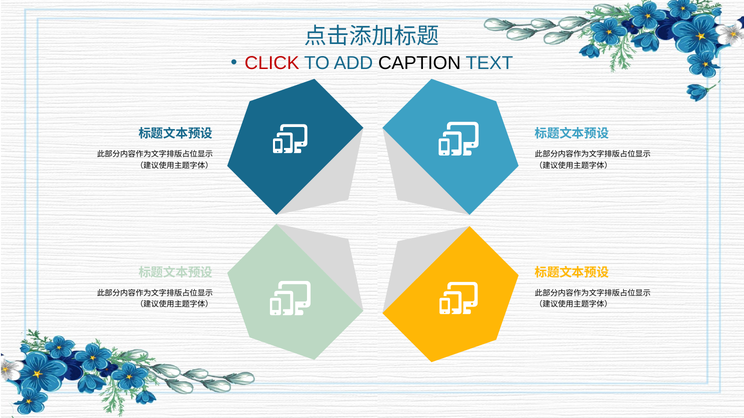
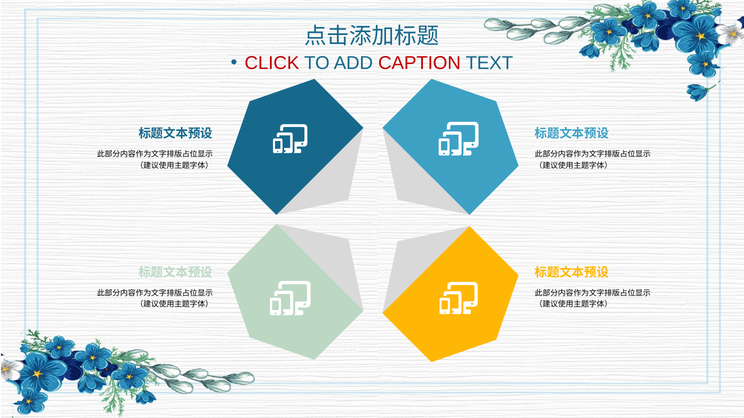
CAPTION colour: black -> red
